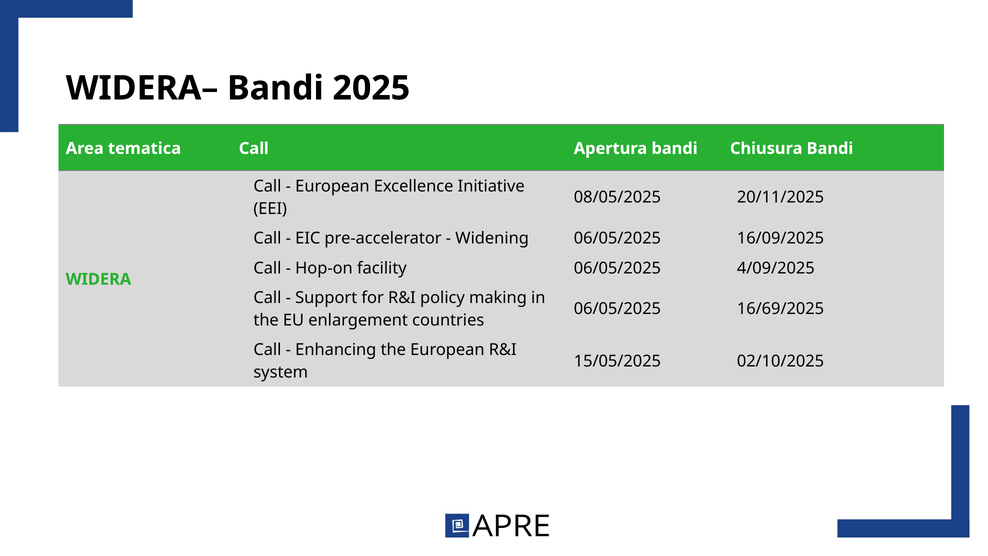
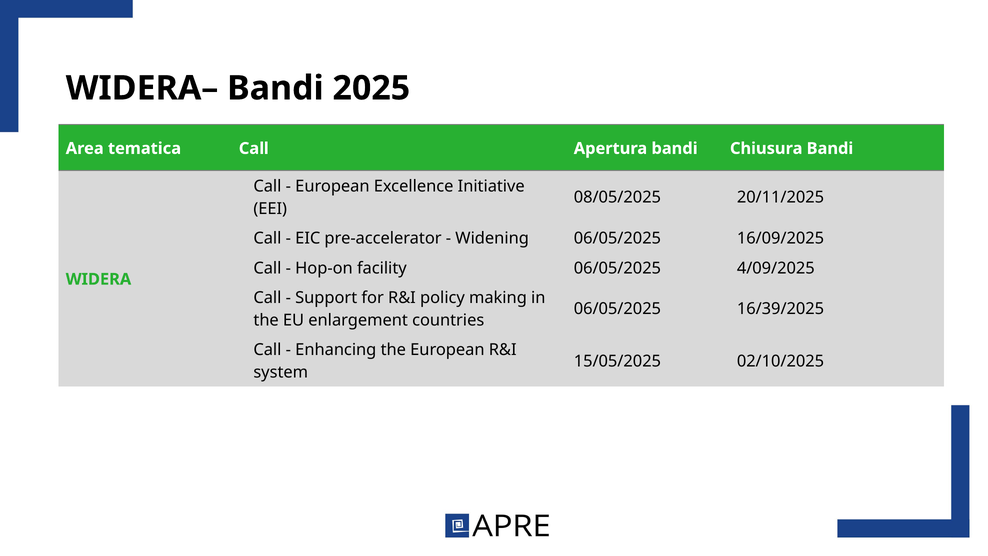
16/69/2025: 16/69/2025 -> 16/39/2025
